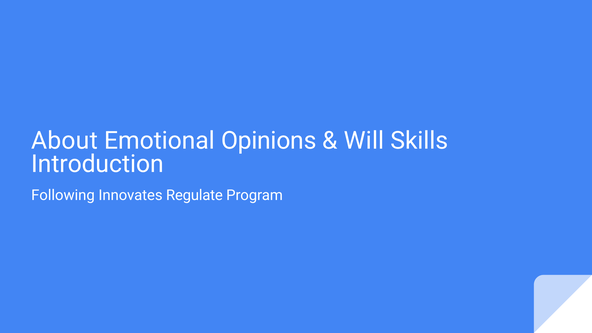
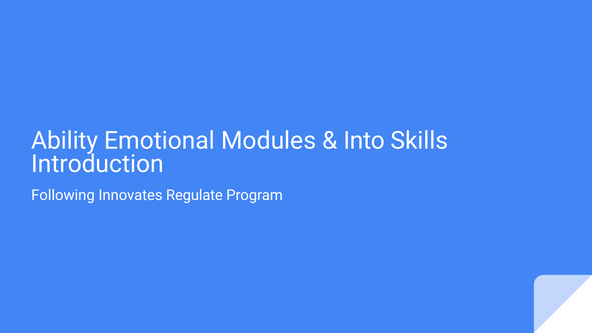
About: About -> Ability
Opinions: Opinions -> Modules
Will: Will -> Into
